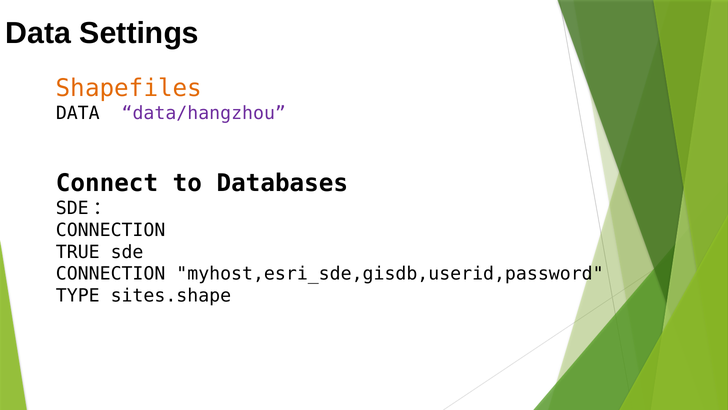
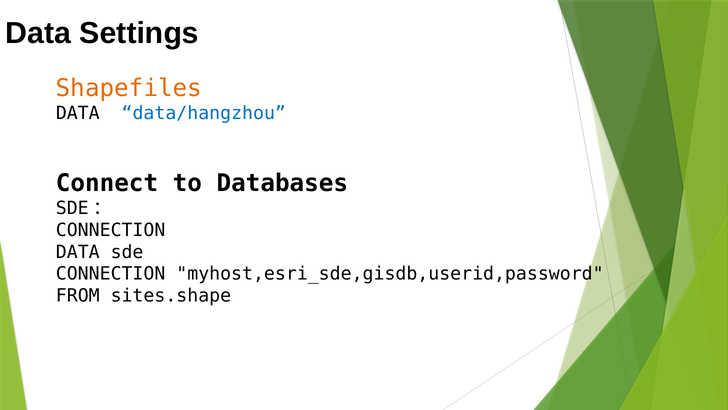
data/hangzhou colour: purple -> blue
TRUE at (78, 252): TRUE -> DATA
TYPE: TYPE -> FROM
